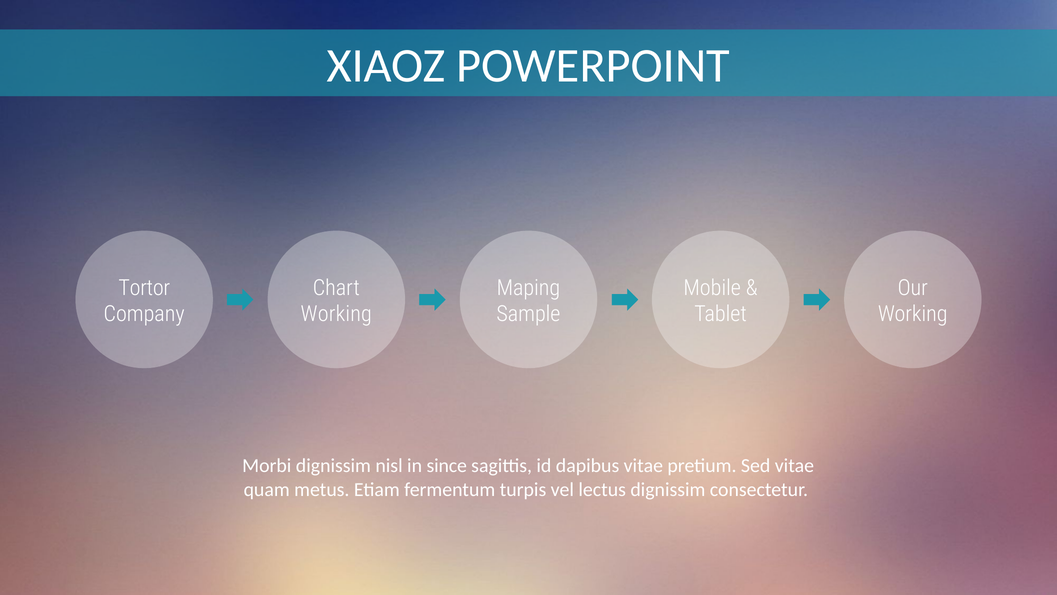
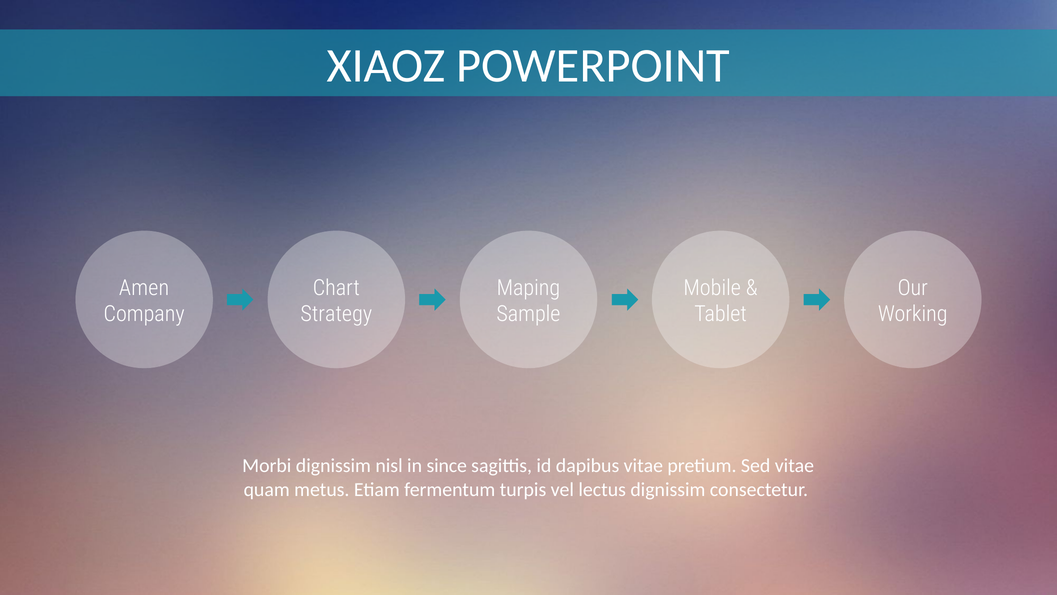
Tortor: Tortor -> Amen
Working at (336, 314): Working -> Strategy
